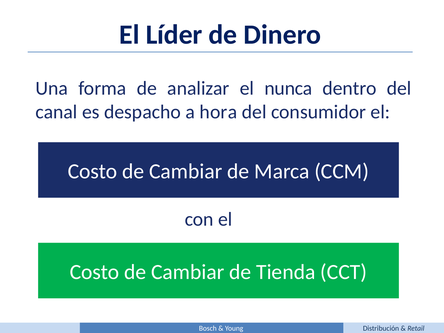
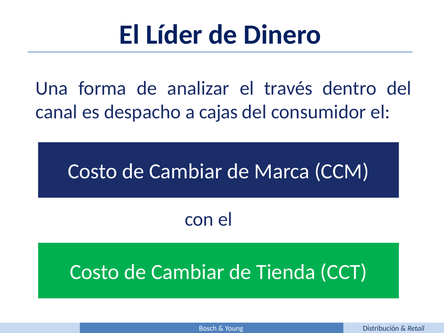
nunca: nunca -> través
hora: hora -> cajas
